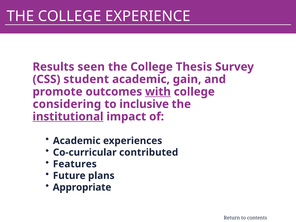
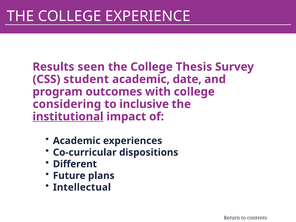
gain: gain -> date
promote: promote -> program
with underline: present -> none
contributed: contributed -> dispositions
Features: Features -> Different
Appropriate: Appropriate -> Intellectual
